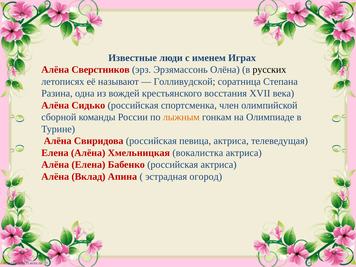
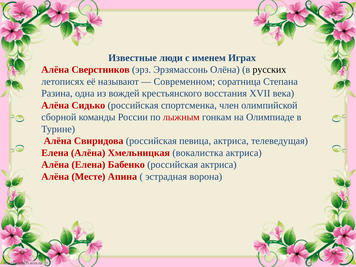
Голливудской: Голливудской -> Современном
лыжным colour: orange -> red
Вклад: Вклад -> Месте
огород: огород -> ворона
